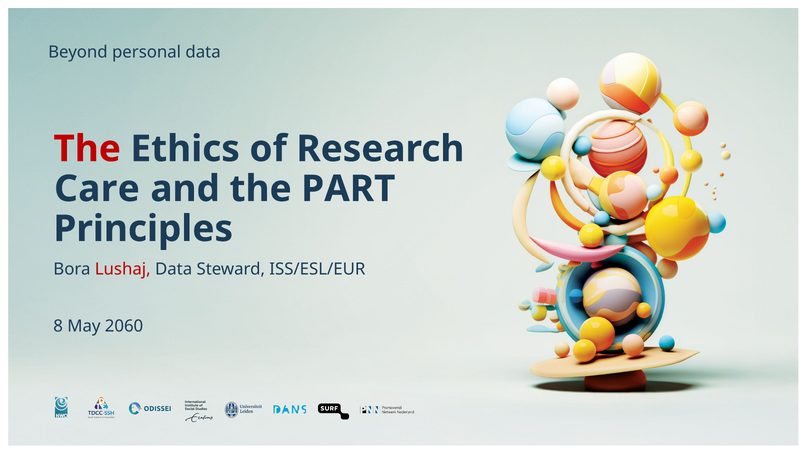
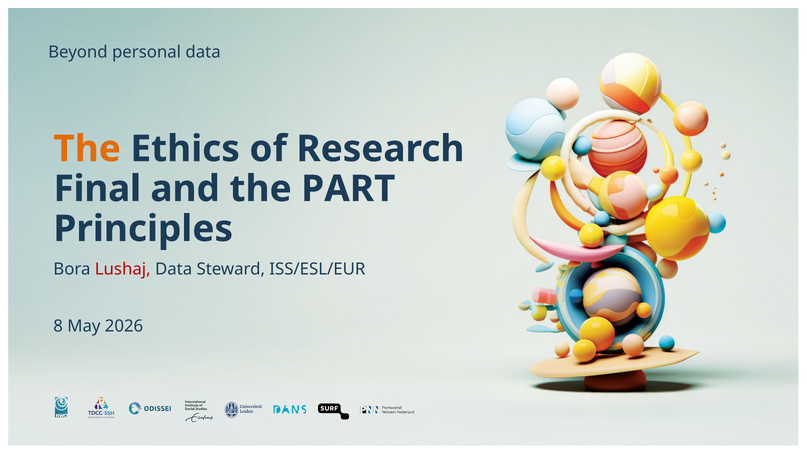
The at (87, 149) colour: red -> orange
Care: Care -> Final
2060: 2060 -> 2026
